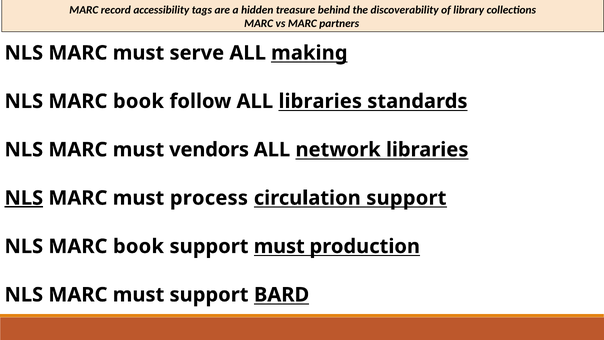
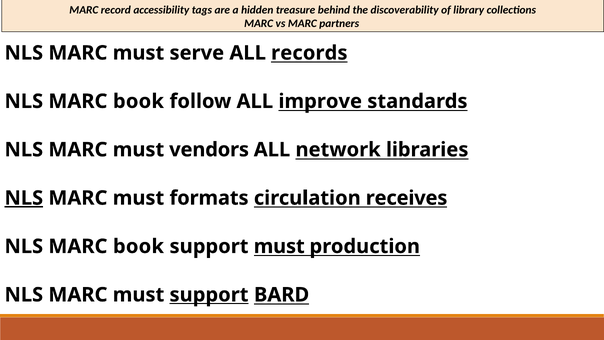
making: making -> records
ALL libraries: libraries -> improve
process: process -> formats
circulation support: support -> receives
support at (209, 295) underline: none -> present
